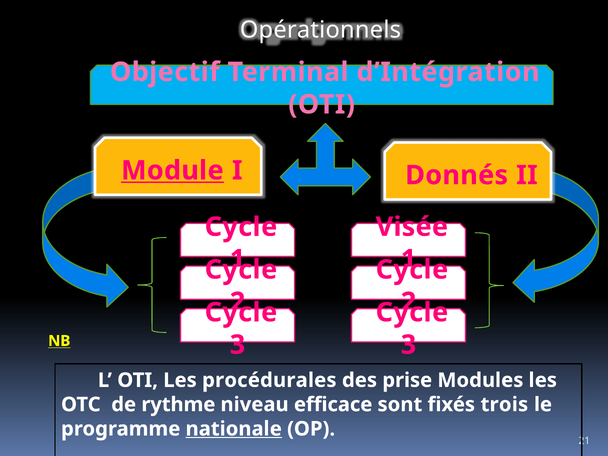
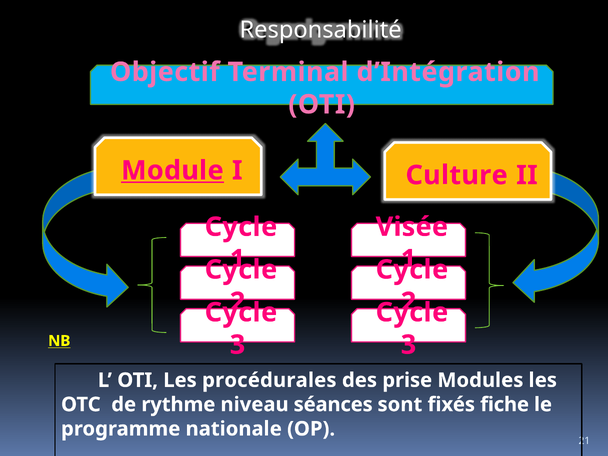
Opérationnels: Opérationnels -> Responsabilité
Donnés: Donnés -> Culture
efficace: efficace -> séances
trois: trois -> fiche
nationale underline: present -> none
